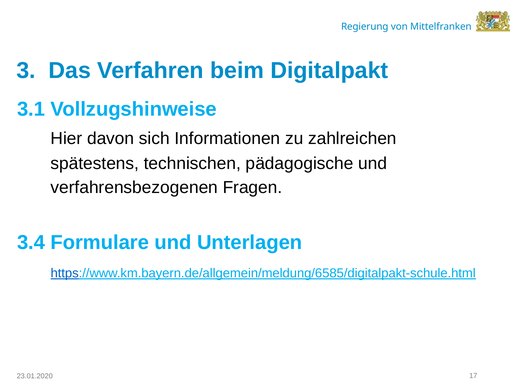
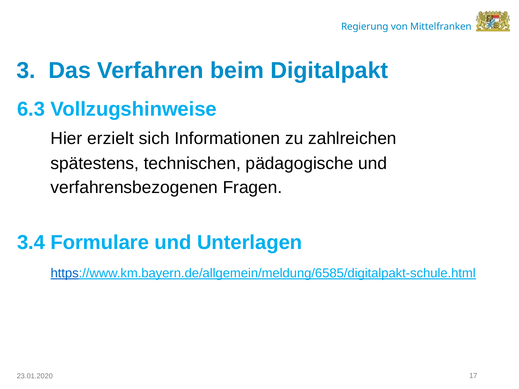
3.1: 3.1 -> 6.3
davon: davon -> erzielt
